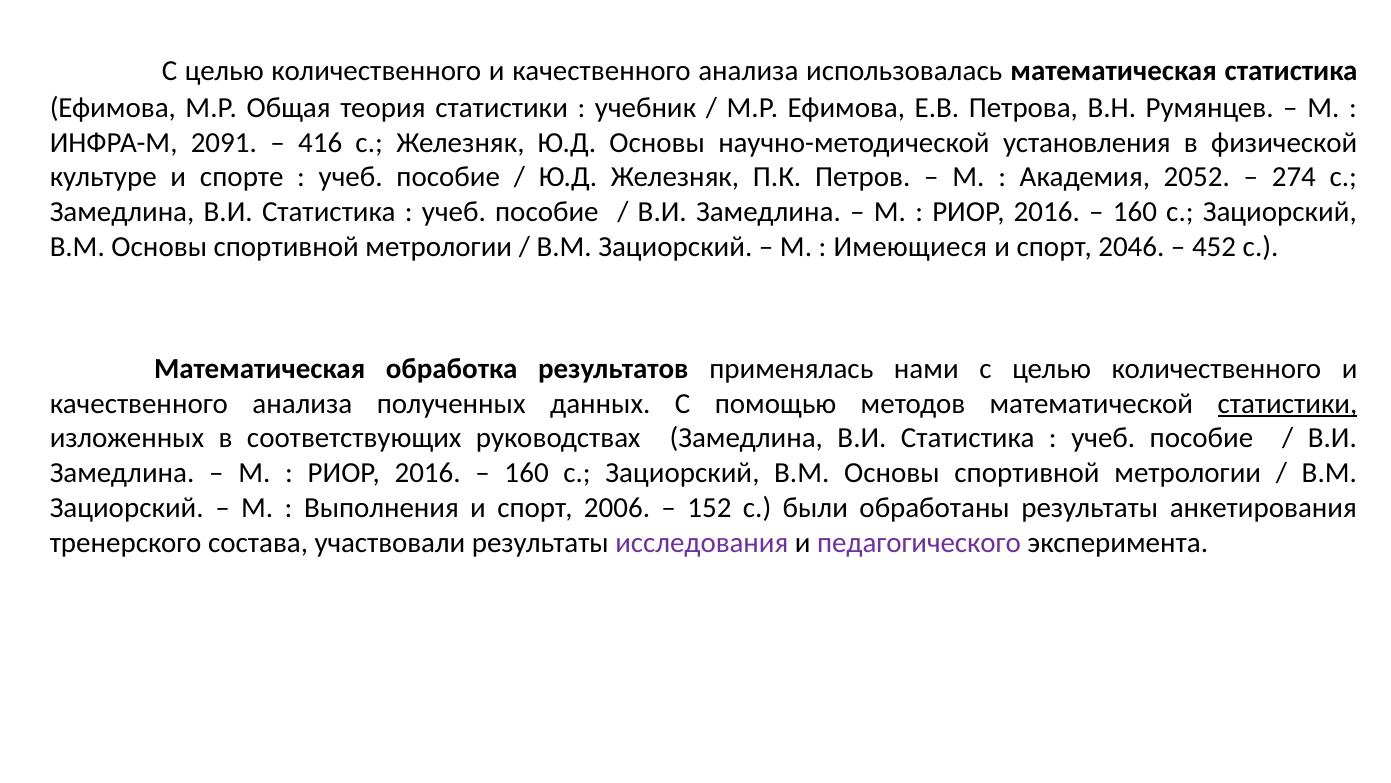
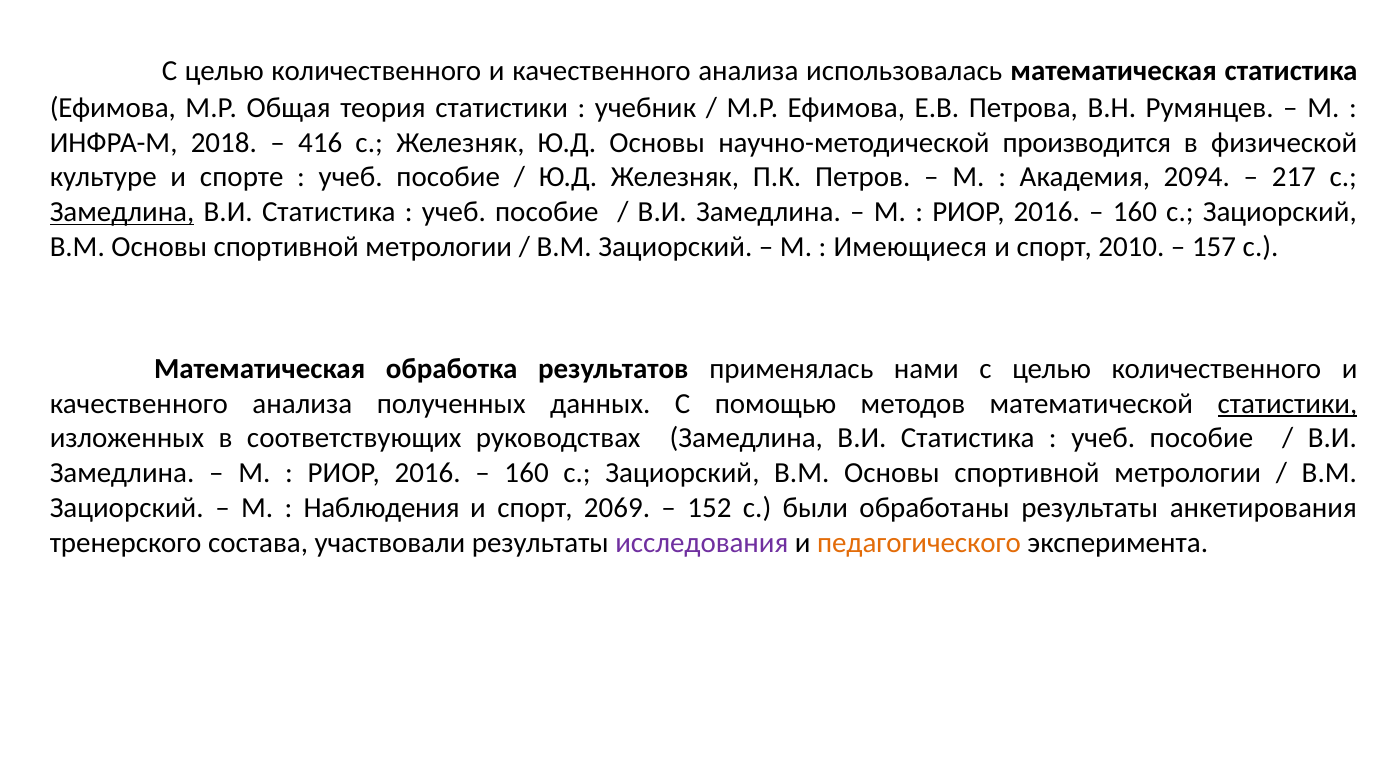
2091: 2091 -> 2018
установления: установления -> производится
2052: 2052 -> 2094
274: 274 -> 217
Замедлина at (122, 212) underline: none -> present
2046: 2046 -> 2010
452: 452 -> 157
Выполнения: Выполнения -> Наблюдения
2006: 2006 -> 2069
педагогического colour: purple -> orange
